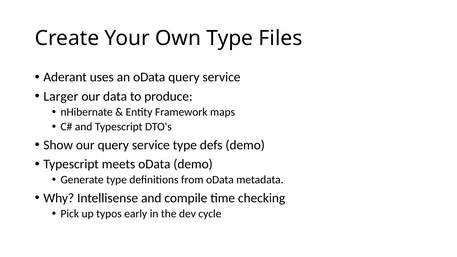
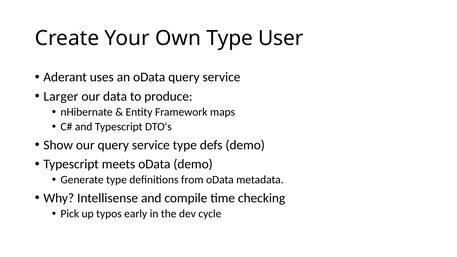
Files: Files -> User
